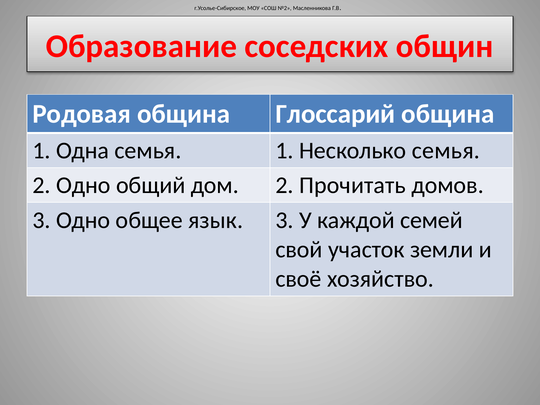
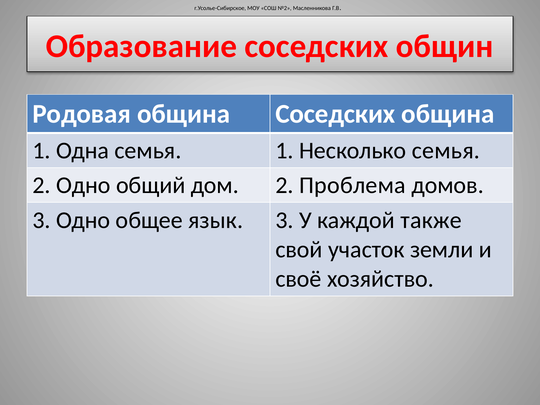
община Глоссарий: Глоссарий -> Соседских
Прочитать: Прочитать -> Проблема
семей: семей -> также
